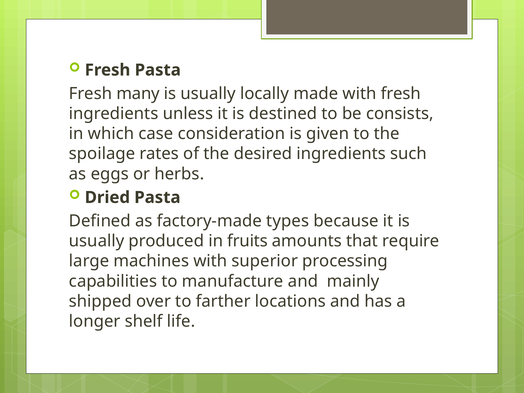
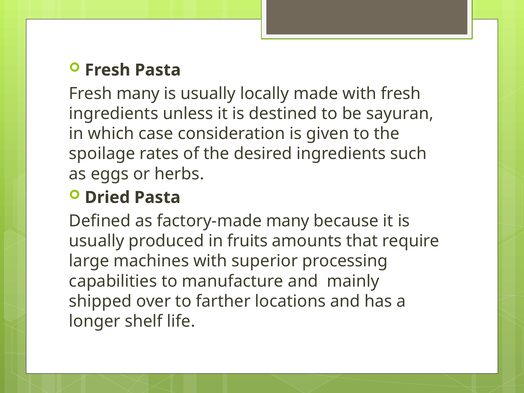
consists: consists -> sayuran
factory-made types: types -> many
